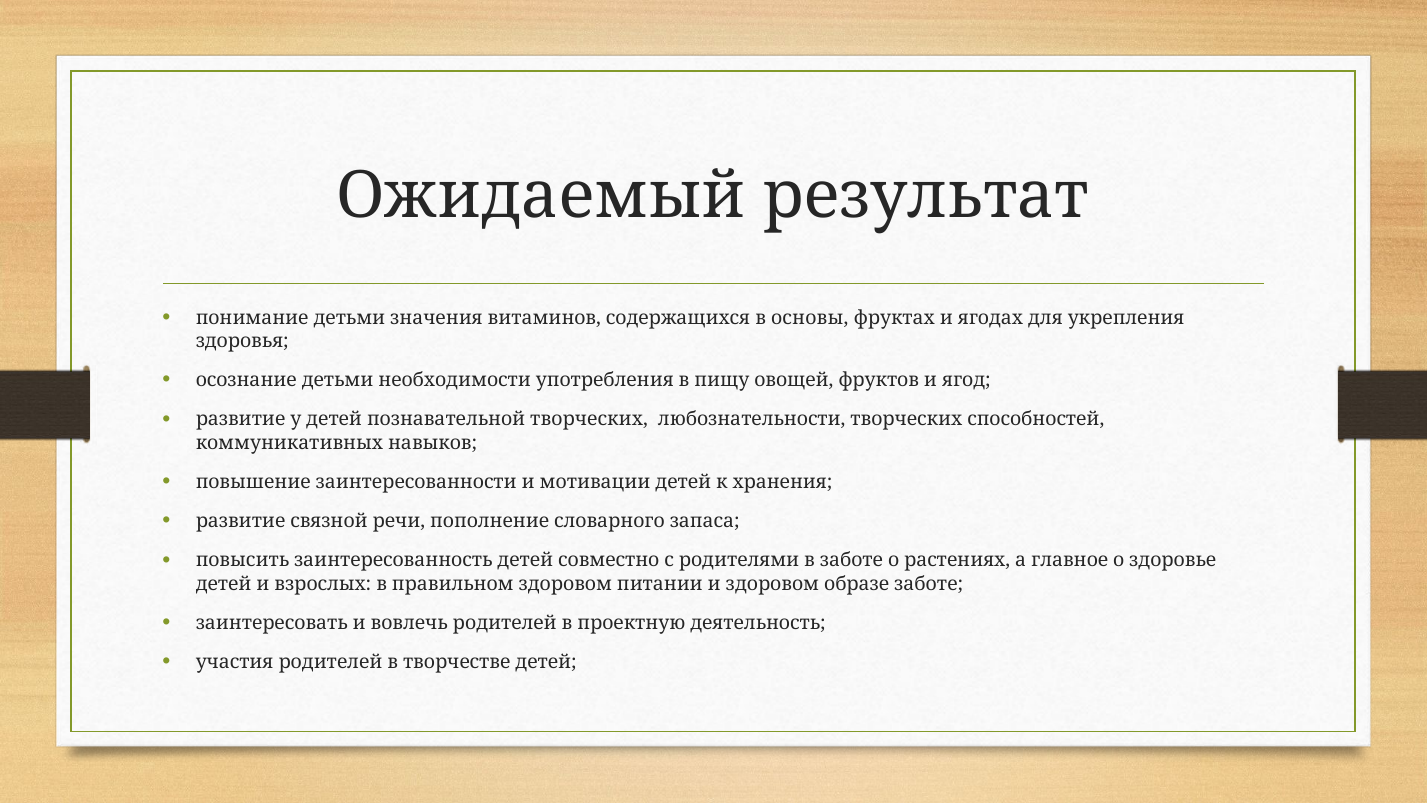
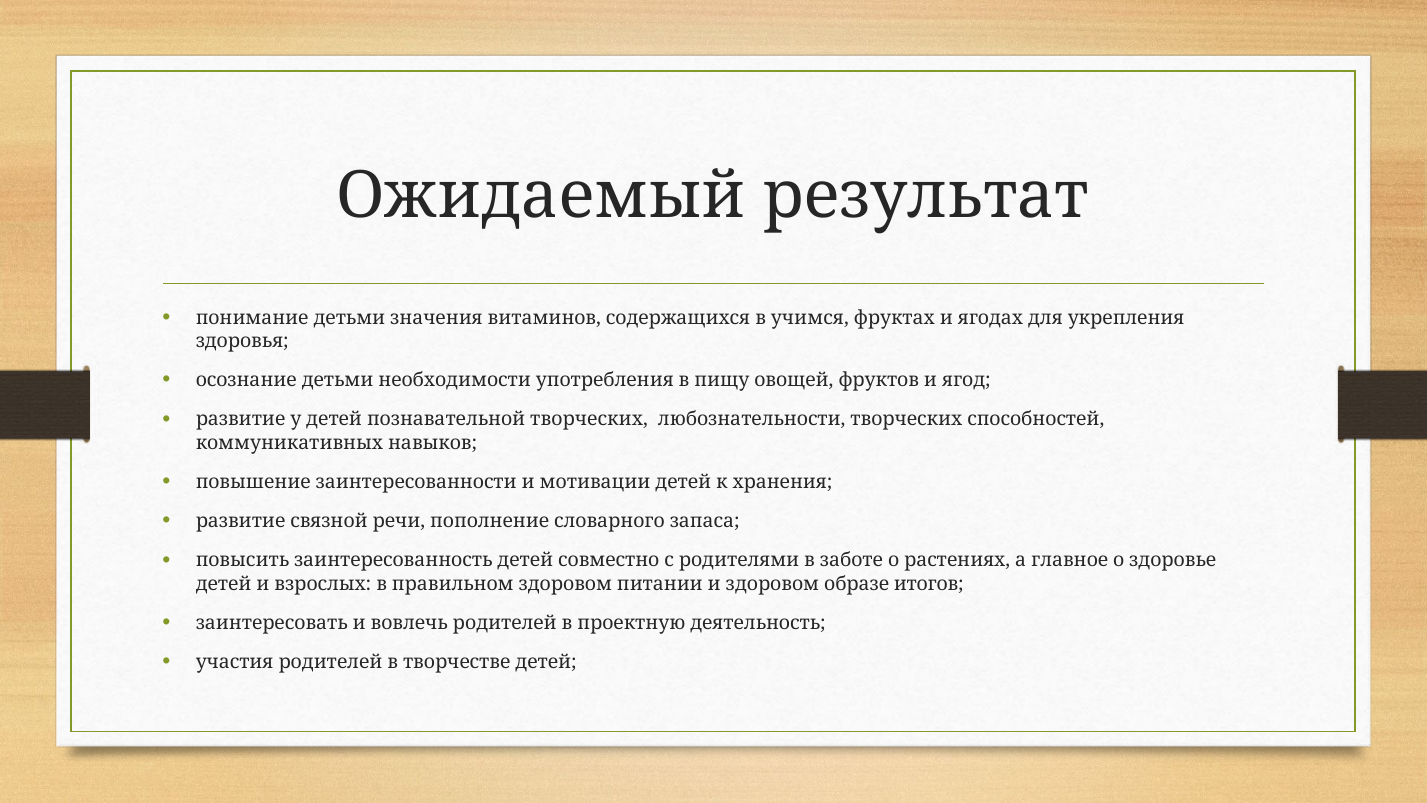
основы: основы -> учимся
образе заботе: заботе -> итогов
